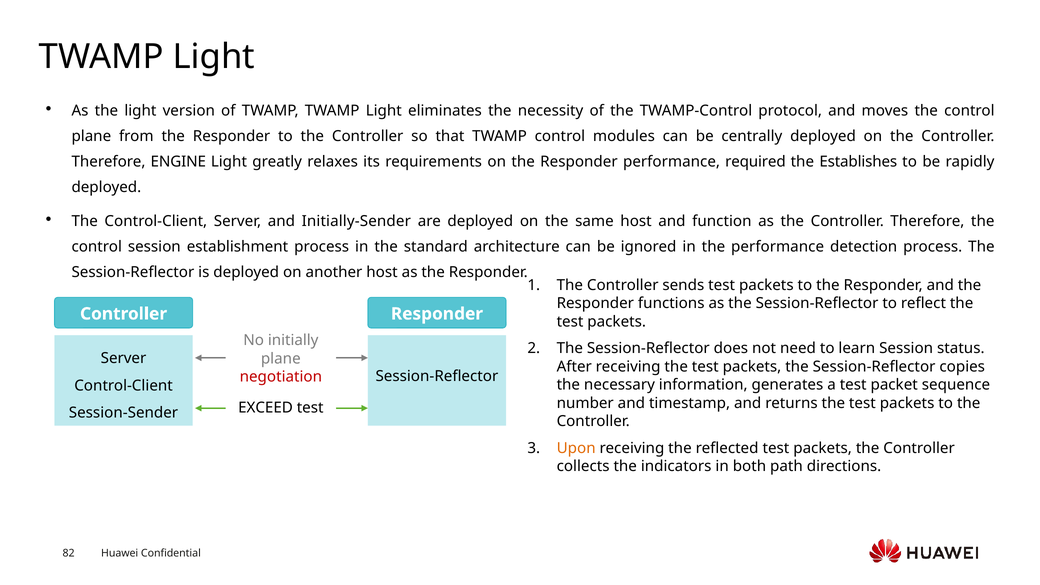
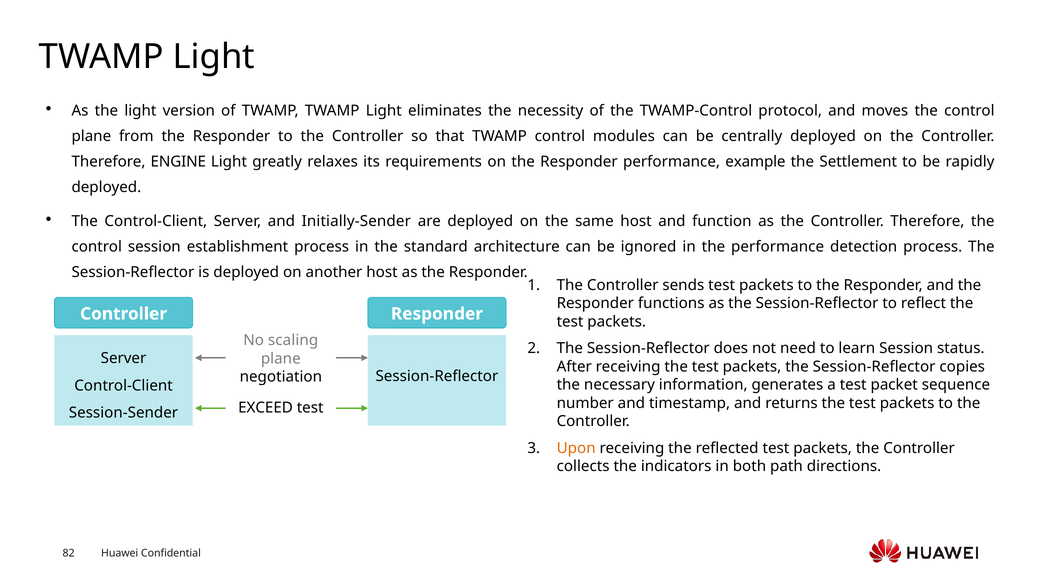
required: required -> example
Establishes: Establishes -> Settlement
initially: initially -> scaling
negotiation colour: red -> black
